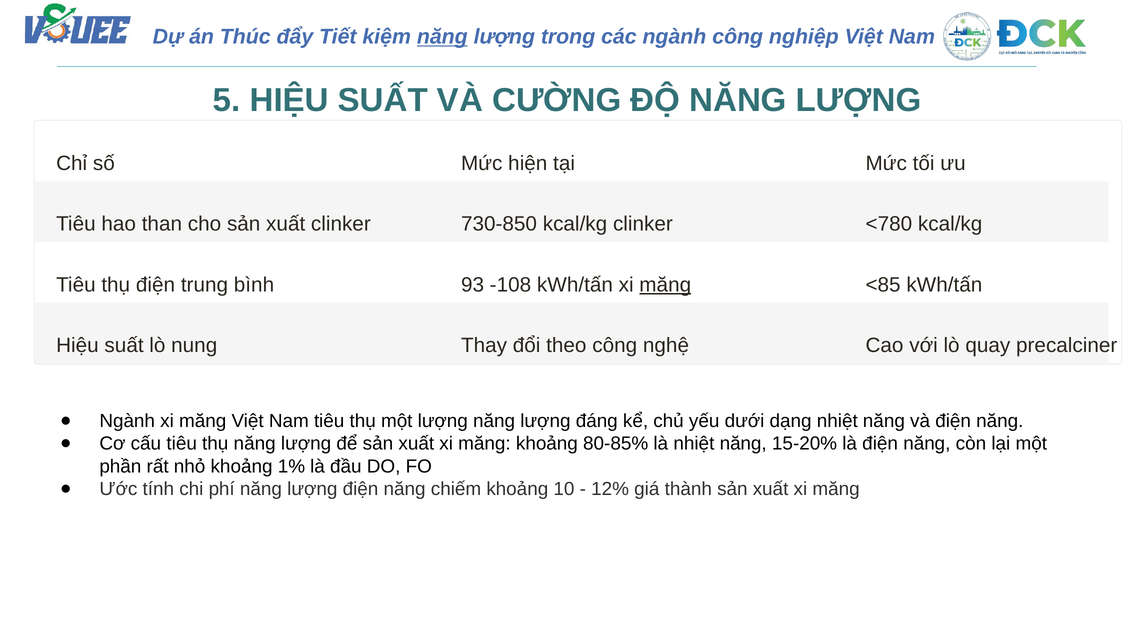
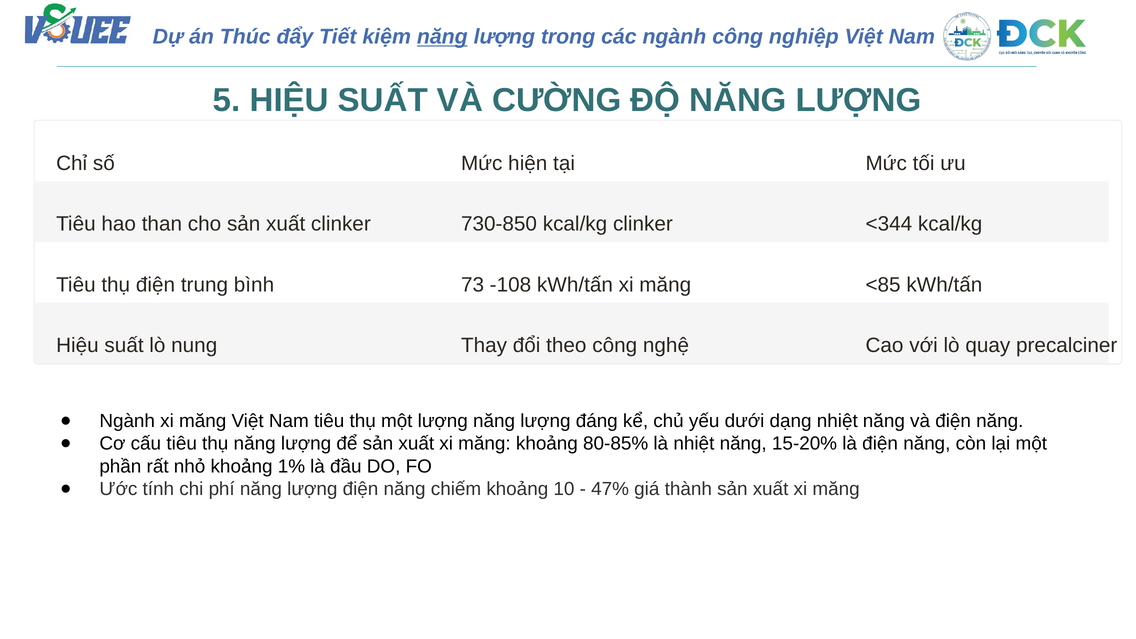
<780: <780 -> <344
93: 93 -> 73
măng at (665, 285) underline: present -> none
12%: 12% -> 47%
